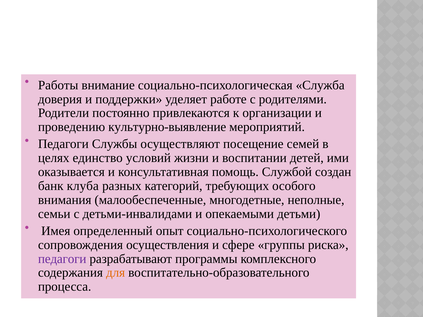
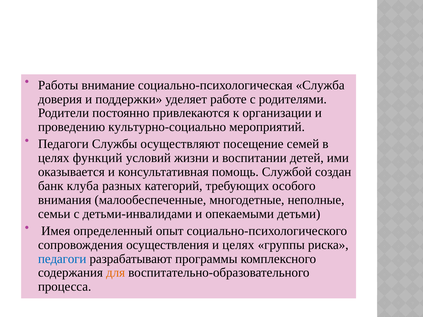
культурно-выявление: культурно-выявление -> культурно-социально
единство: единство -> функций
и сфере: сфере -> целях
педагоги at (62, 259) colour: purple -> blue
